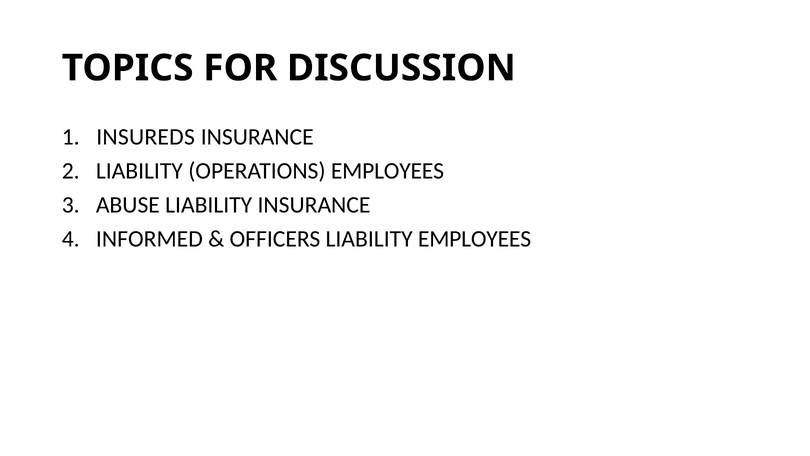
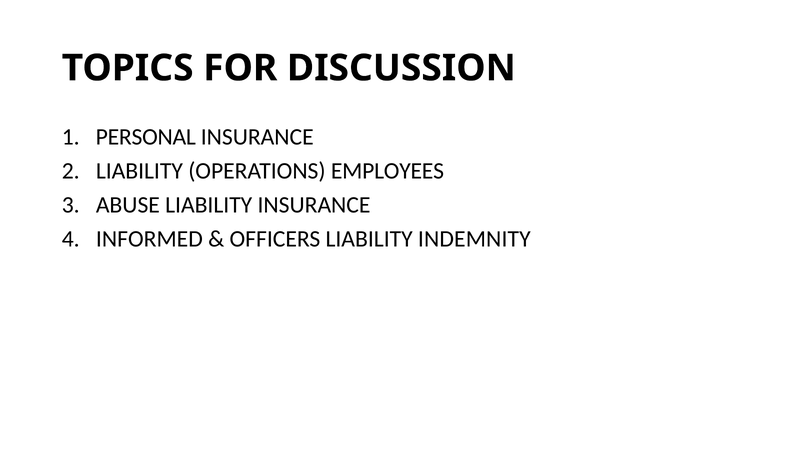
INSUREDS: INSUREDS -> PERSONAL
LIABILITY EMPLOYEES: EMPLOYEES -> INDEMNITY
